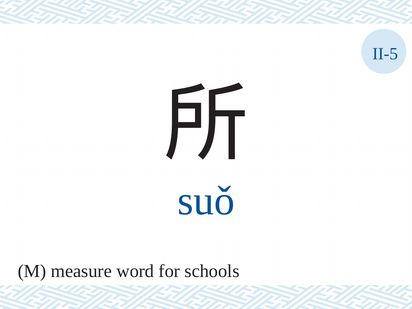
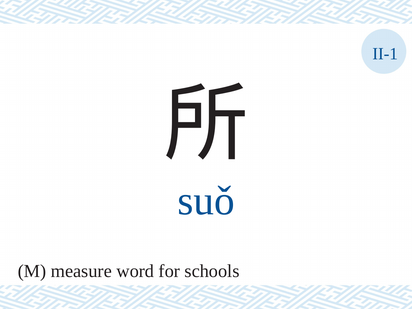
II-5: II-5 -> II-1
